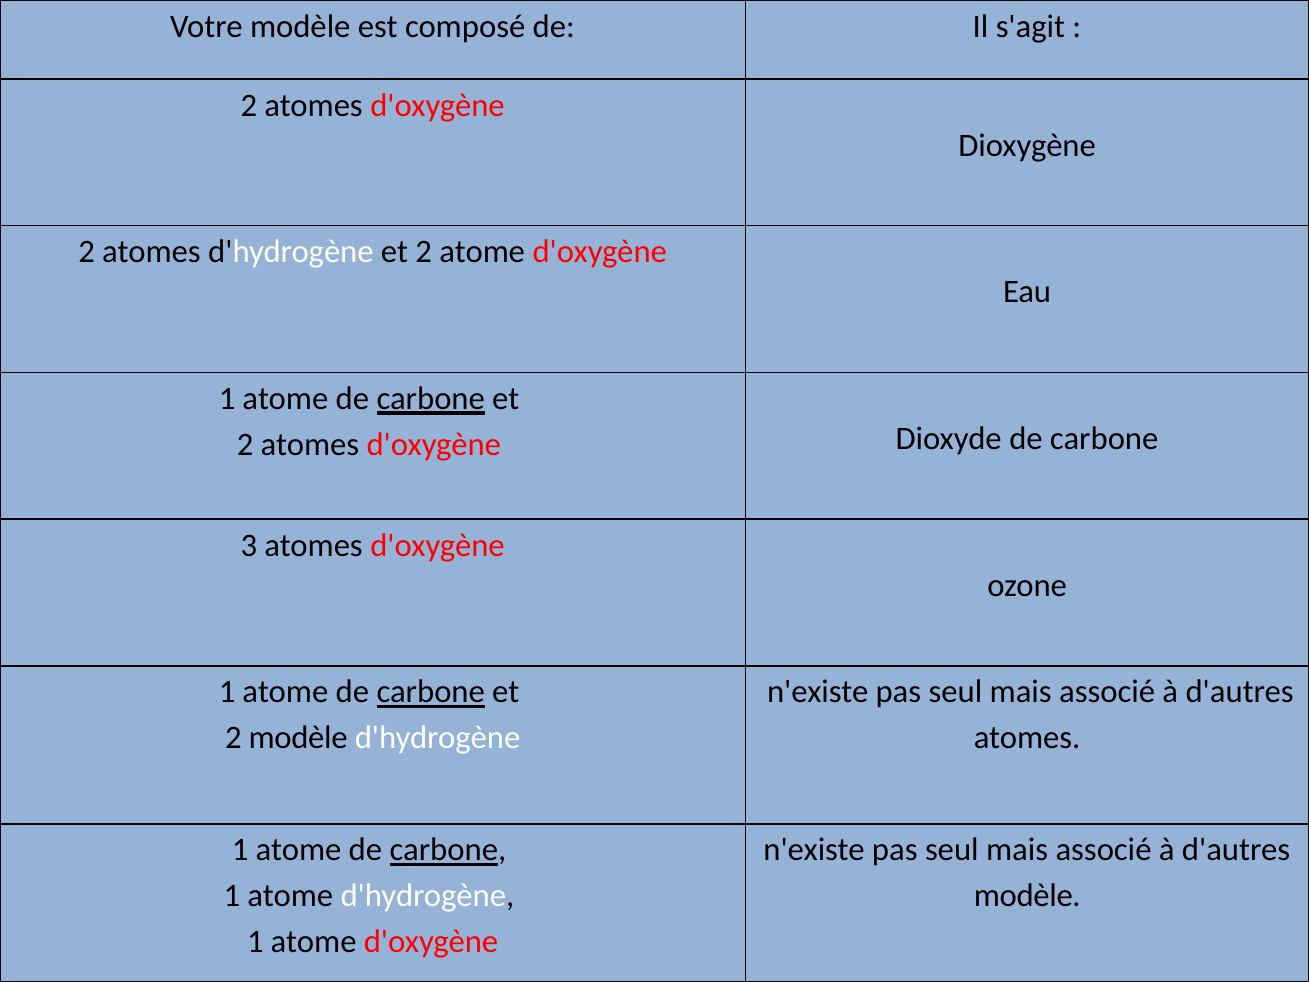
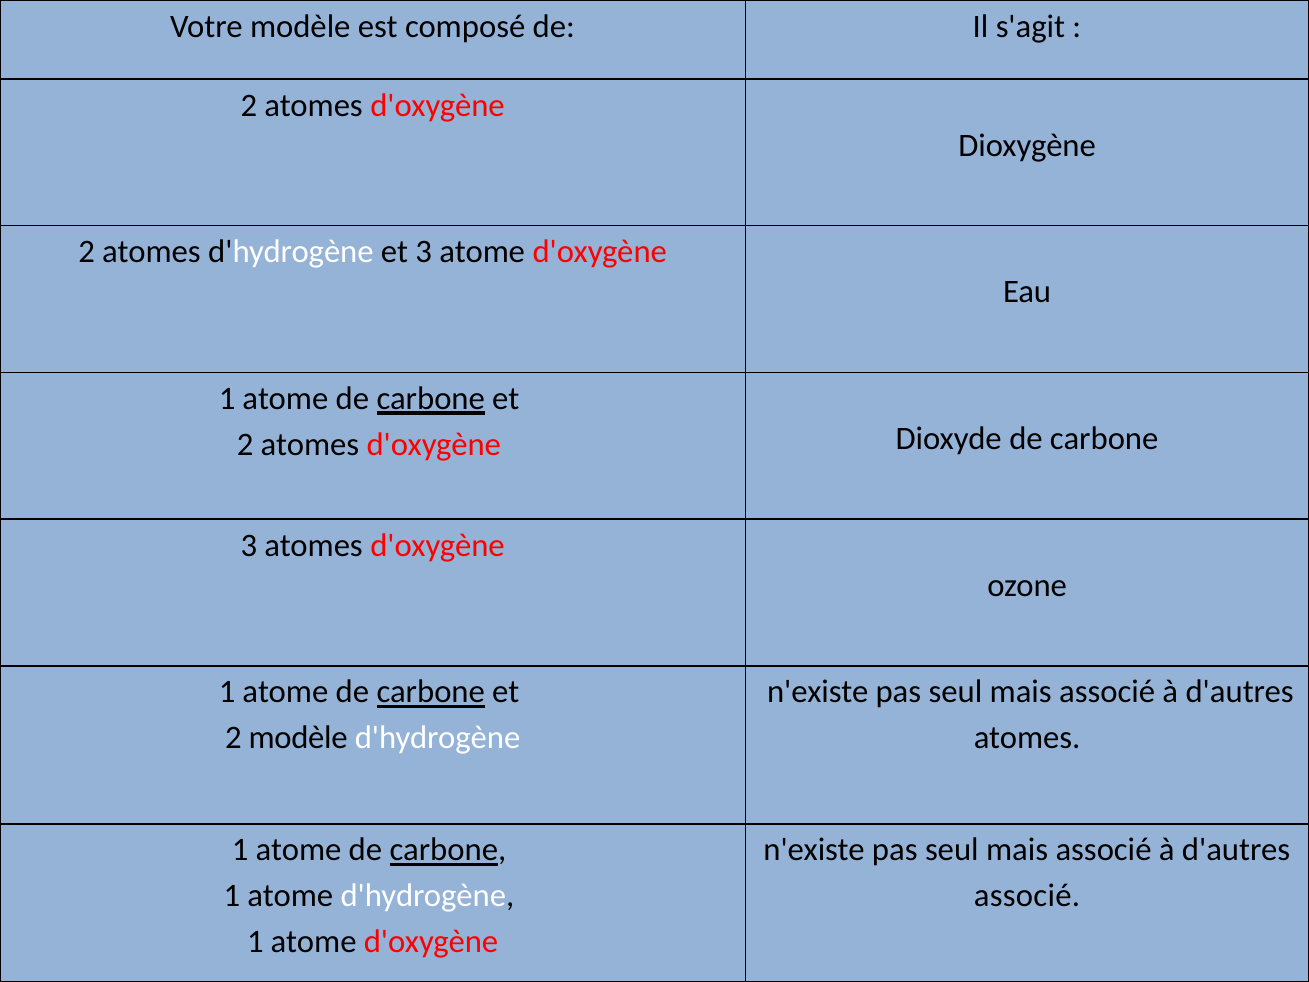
d'hydrogène et 2: 2 -> 3
modèle at (1027, 896): modèle -> associé
